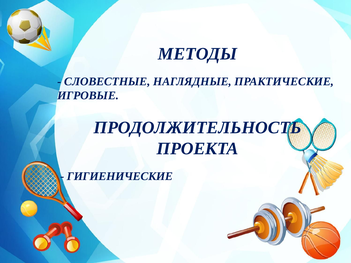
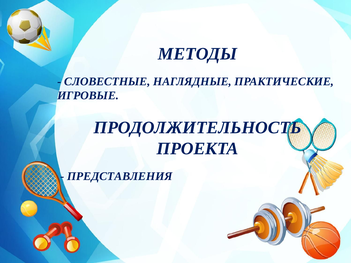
ГИГИЕНИЧЕСКИЕ: ГИГИЕНИЧЕСКИЕ -> ПРЕДСТАВЛЕНИЯ
